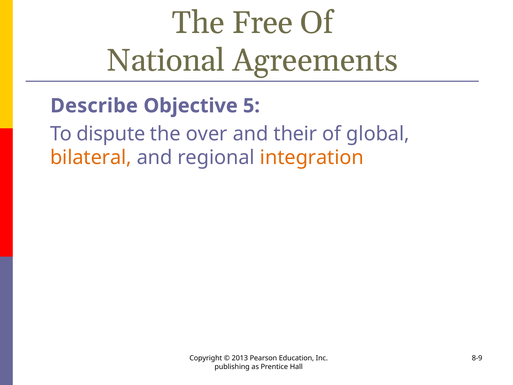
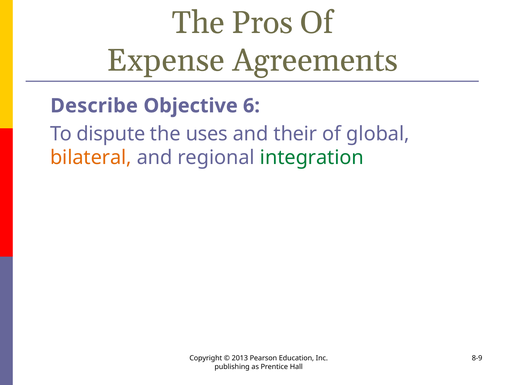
Free: Free -> Pros
National: National -> Expense
5: 5 -> 6
over: over -> uses
integration colour: orange -> green
